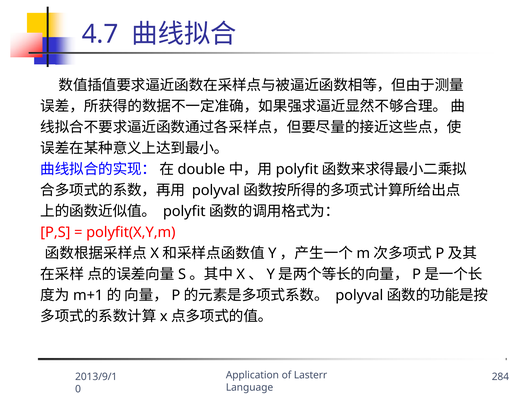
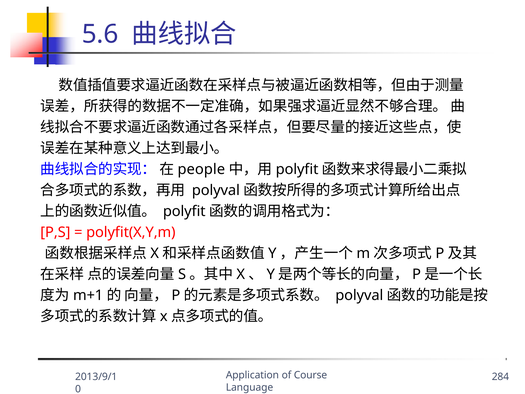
4.7: 4.7 -> 5.6
double: double -> people
Lasterr: Lasterr -> Course
